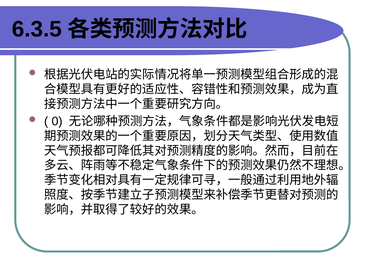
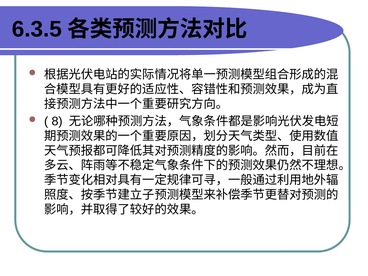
0: 0 -> 8
